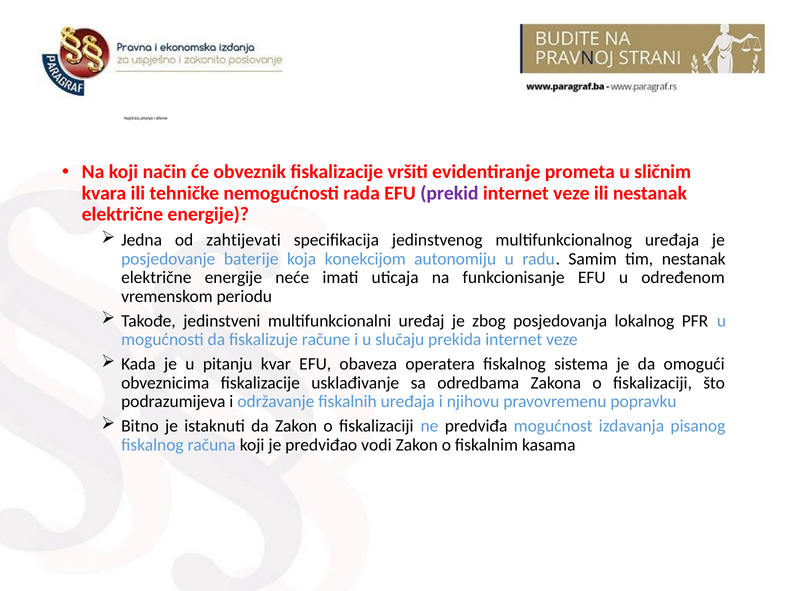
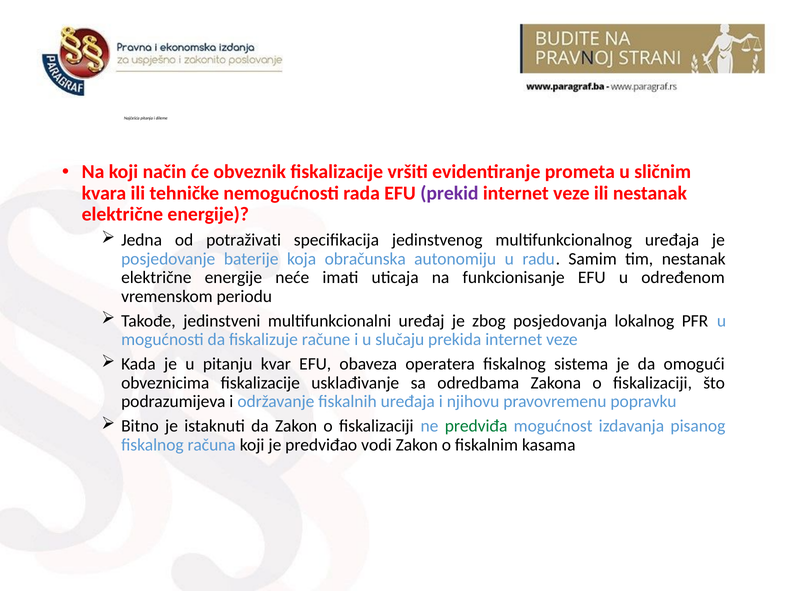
zahtijevati: zahtijevati -> potraživati
konekcijom: konekcijom -> obračunska
predviđa colour: black -> green
